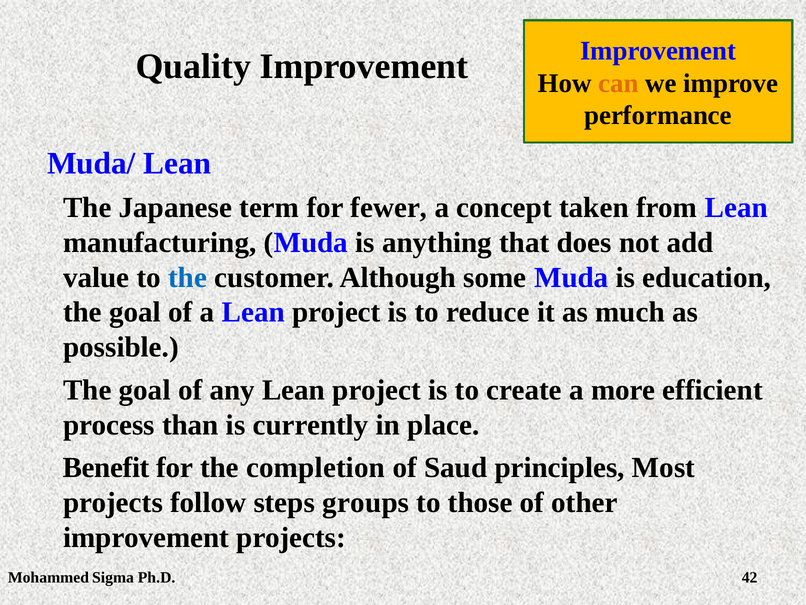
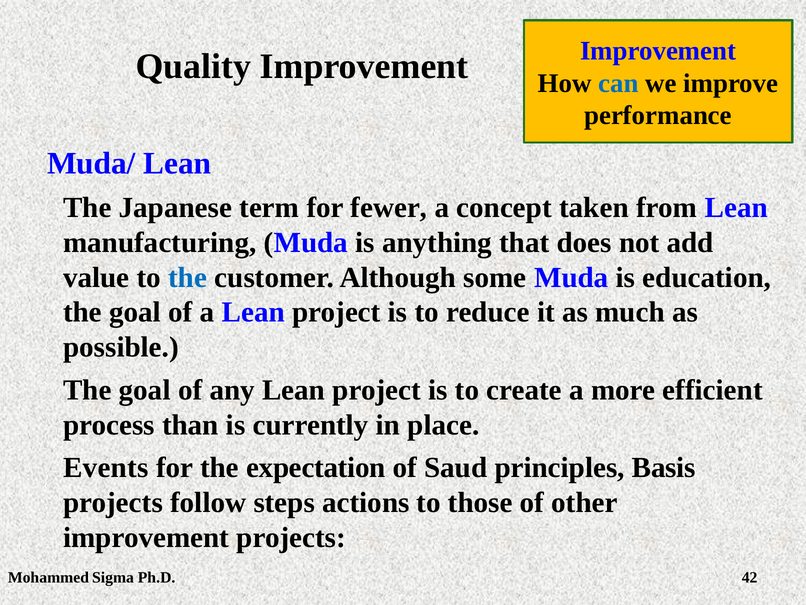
can colour: orange -> blue
Benefit: Benefit -> Events
completion: completion -> expectation
Most: Most -> Basis
groups: groups -> actions
